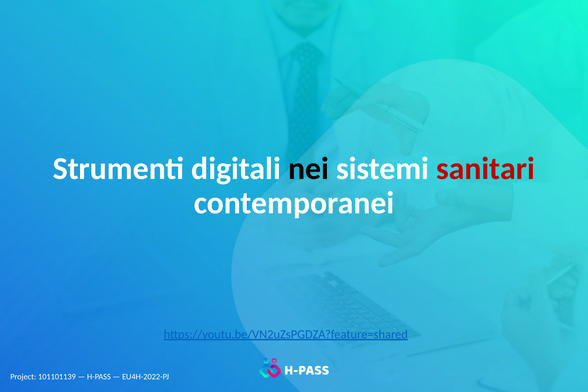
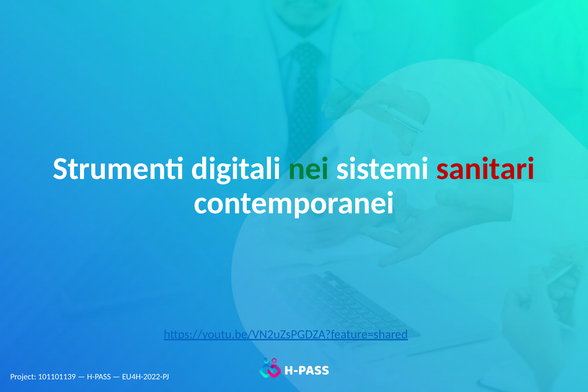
nei colour: black -> green
